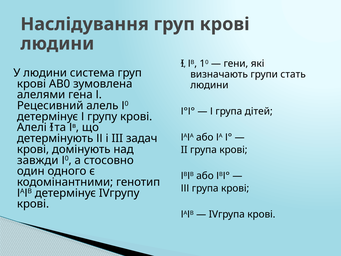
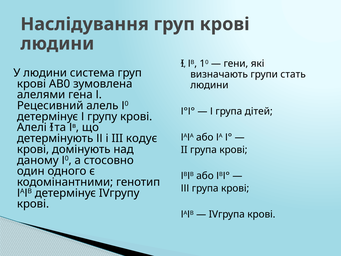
задач: задач -> кодує
завжди: завжди -> даному
